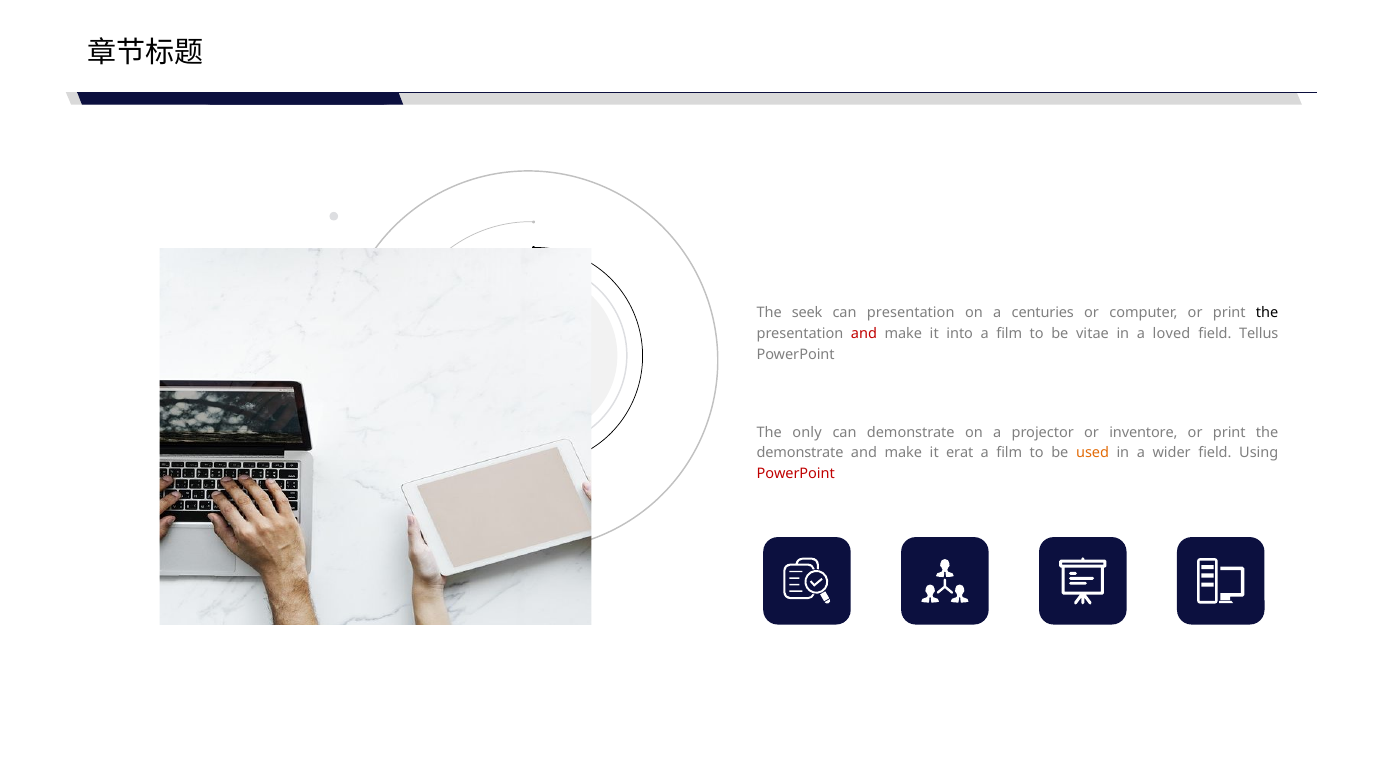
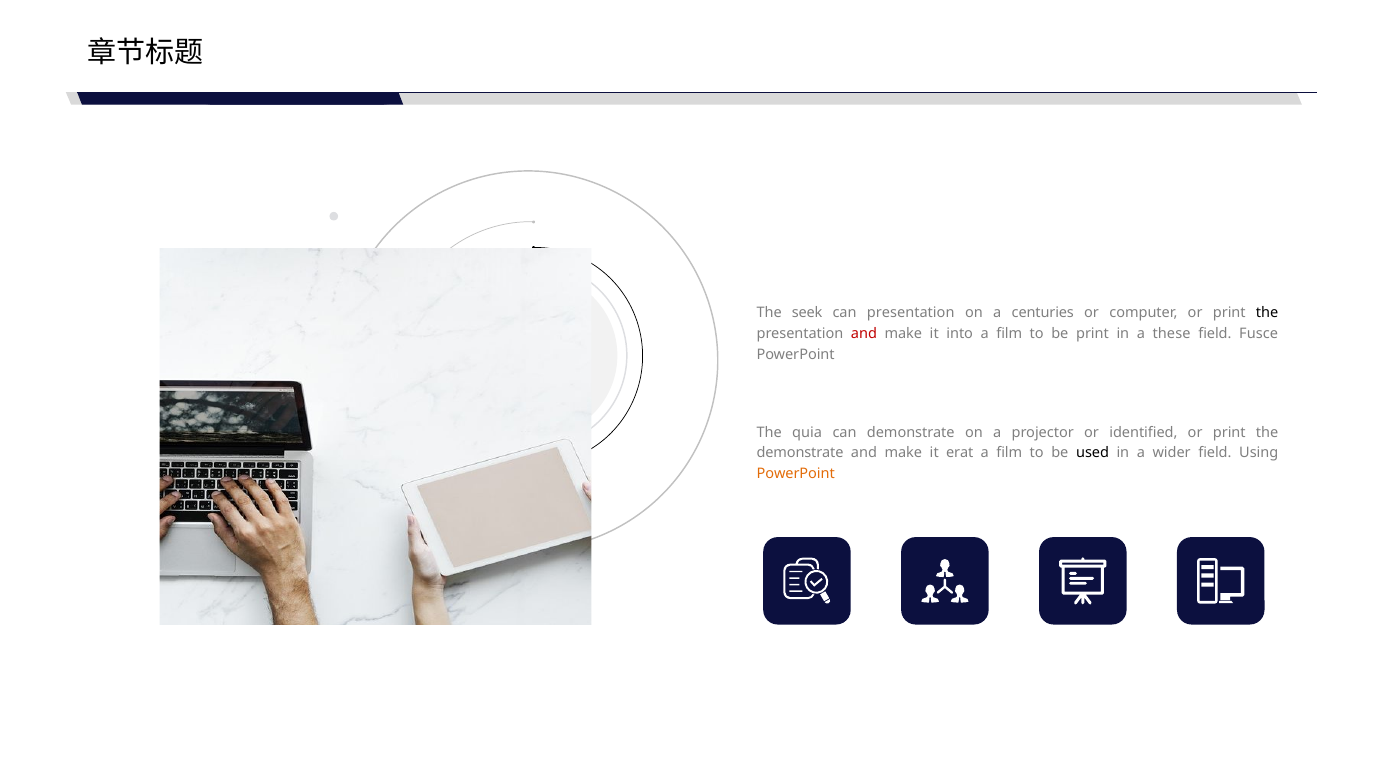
be vitae: vitae -> print
loved: loved -> these
Tellus: Tellus -> Fusce
only: only -> quia
inventore: inventore -> identified
used colour: orange -> black
PowerPoint at (796, 474) colour: red -> orange
